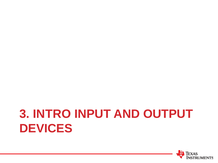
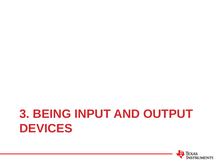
INTRO: INTRO -> BEING
